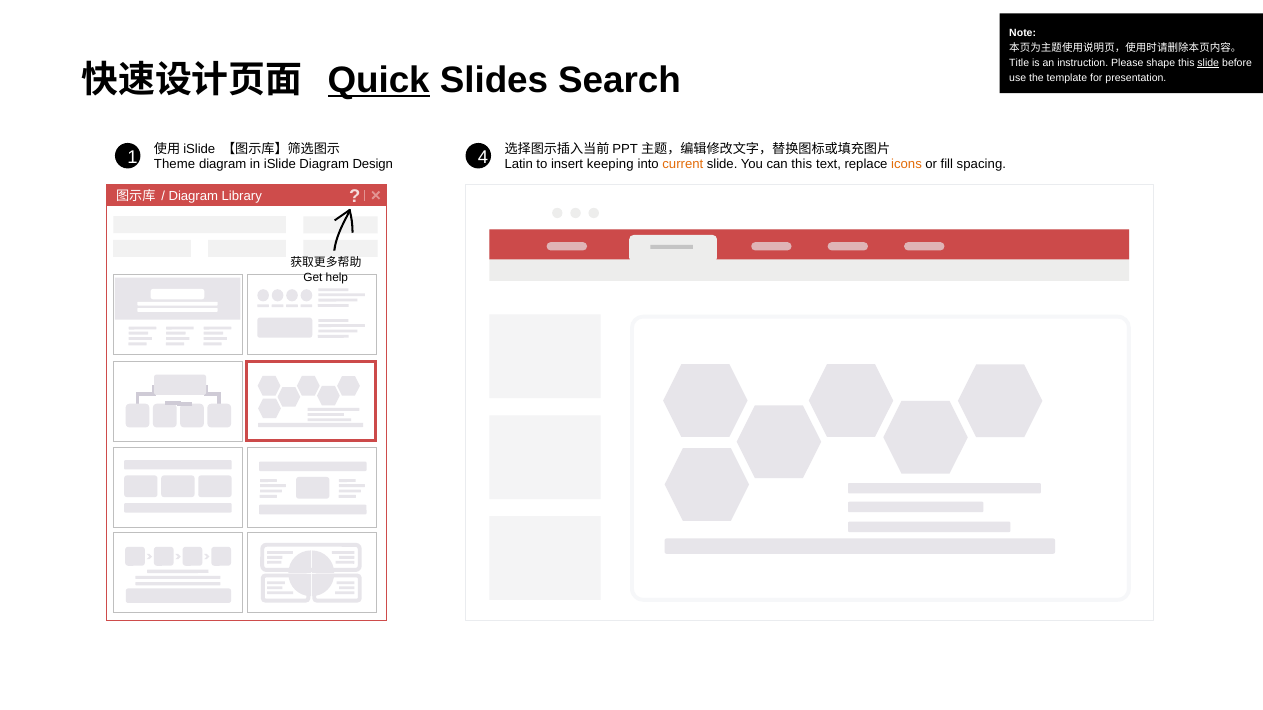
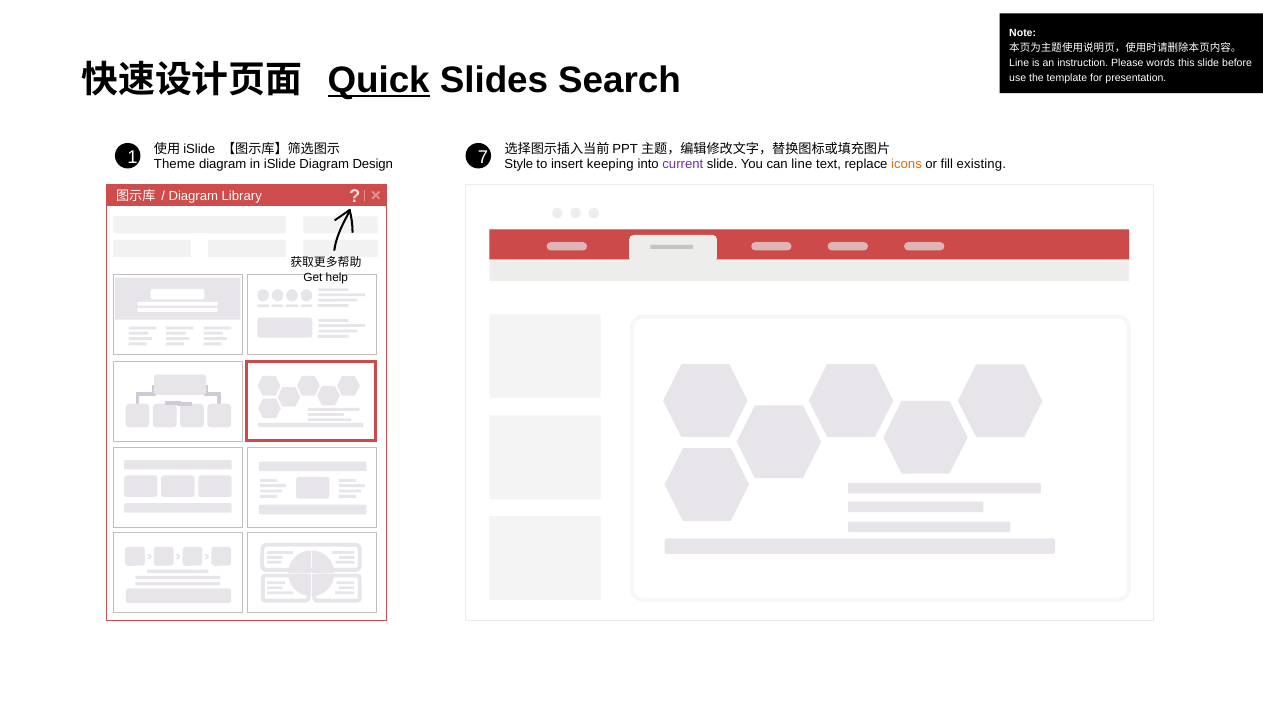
Title at (1019, 63): Title -> Line
shape: shape -> words
slide at (1208, 63) underline: present -> none
4: 4 -> 7
Latin: Latin -> Style
current colour: orange -> purple
can this: this -> line
spacing: spacing -> existing
